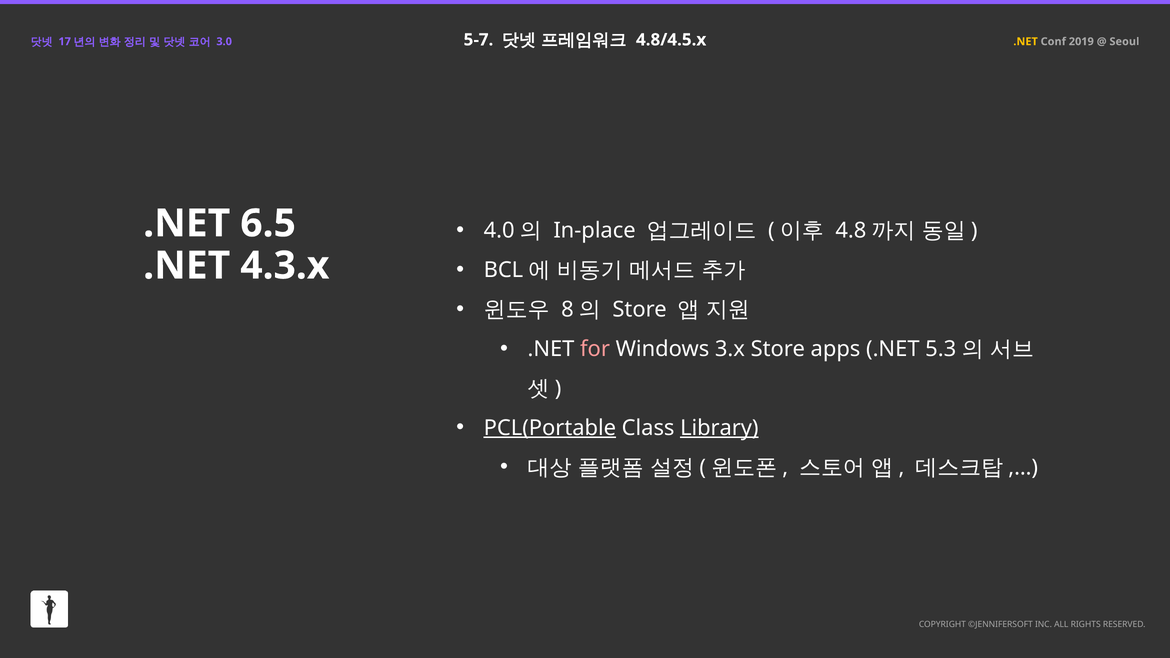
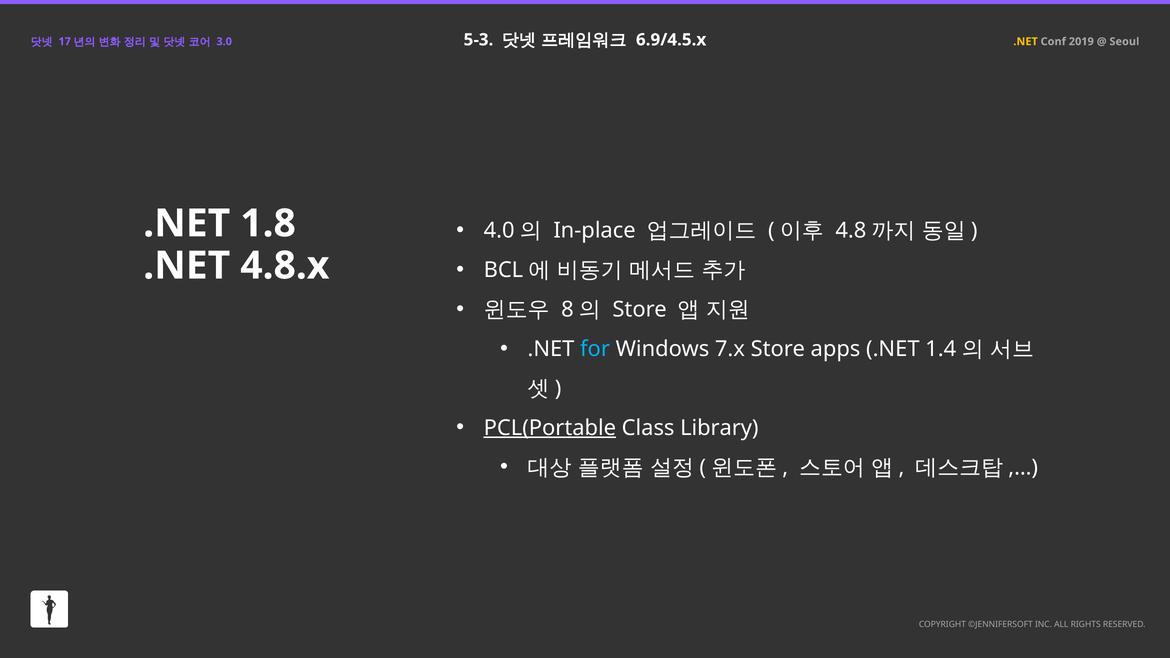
5-7: 5-7 -> 5-3
4.8/4.5.x: 4.8/4.5.x -> 6.9/4.5.x
6.5: 6.5 -> 1.8
4.3.x: 4.3.x -> 4.8.x
for colour: pink -> light blue
3.x: 3.x -> 7.x
5.3: 5.3 -> 1.4
Library underline: present -> none
